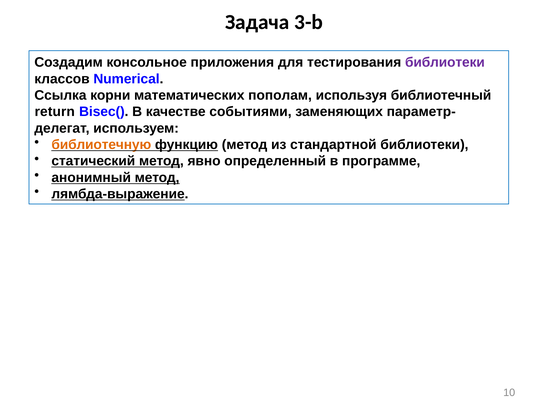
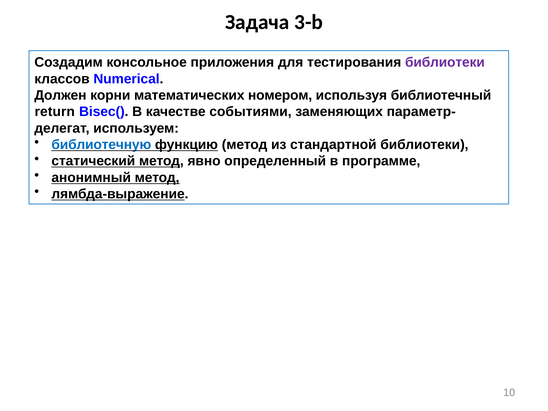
Ссылка: Ссылка -> Должен
пополам: пополам -> номером
библиотечную colour: orange -> blue
